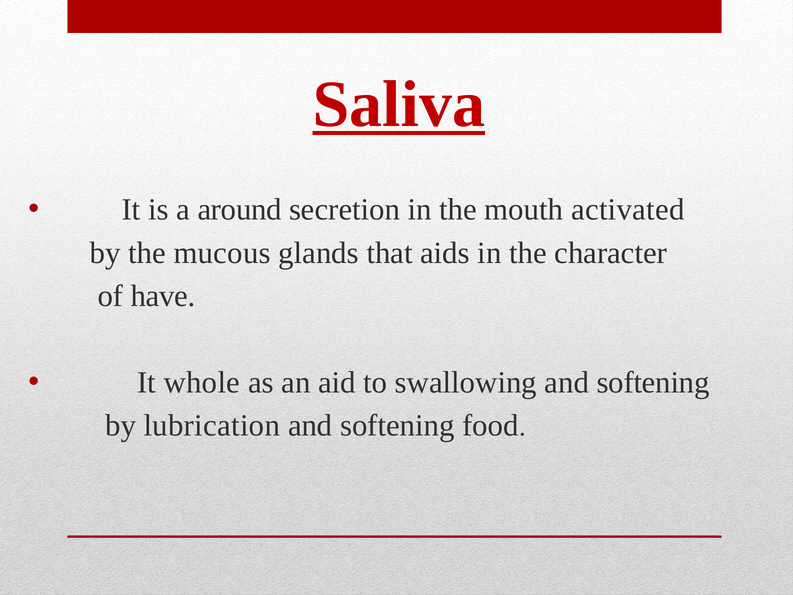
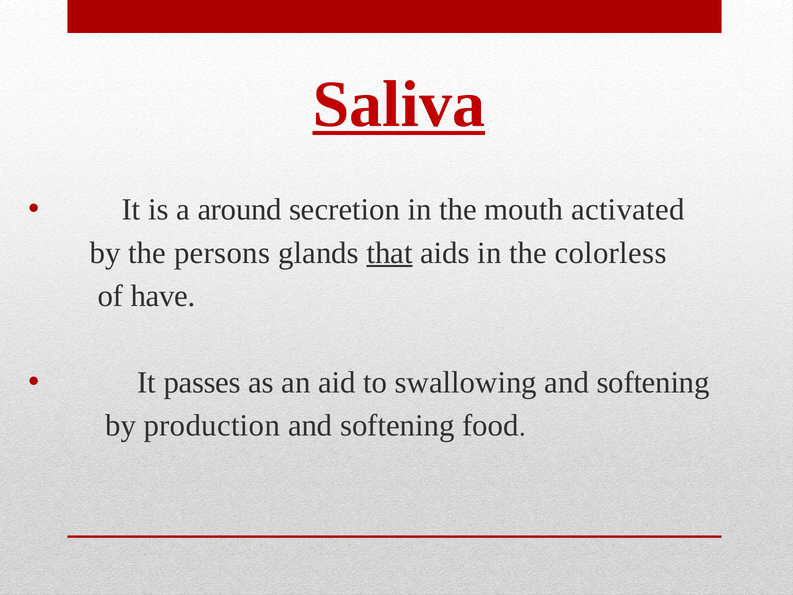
mucous: mucous -> persons
that underline: none -> present
character: character -> colorless
whole: whole -> passes
lubrication: lubrication -> production
